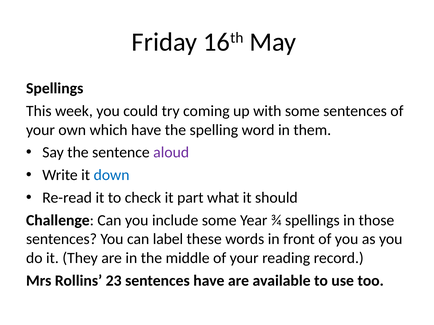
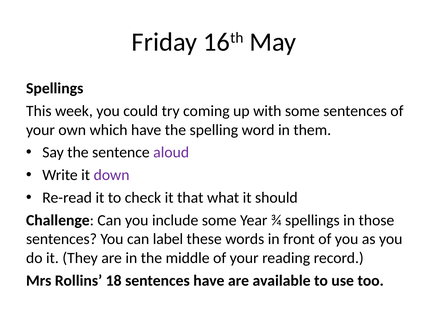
down colour: blue -> purple
part: part -> that
23: 23 -> 18
